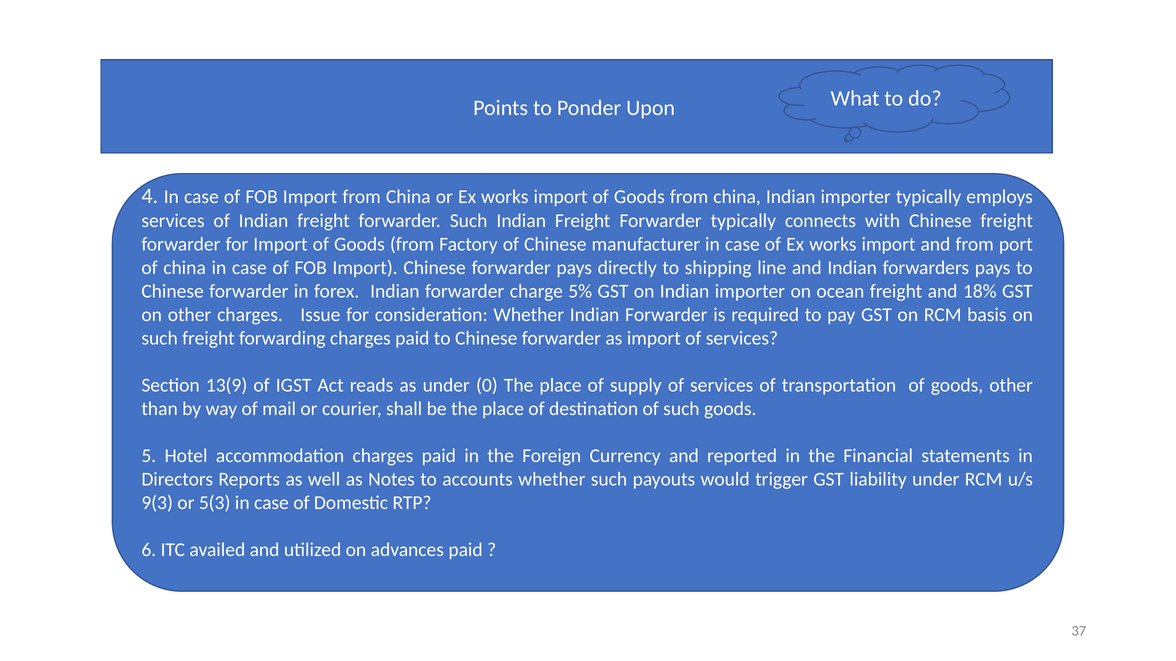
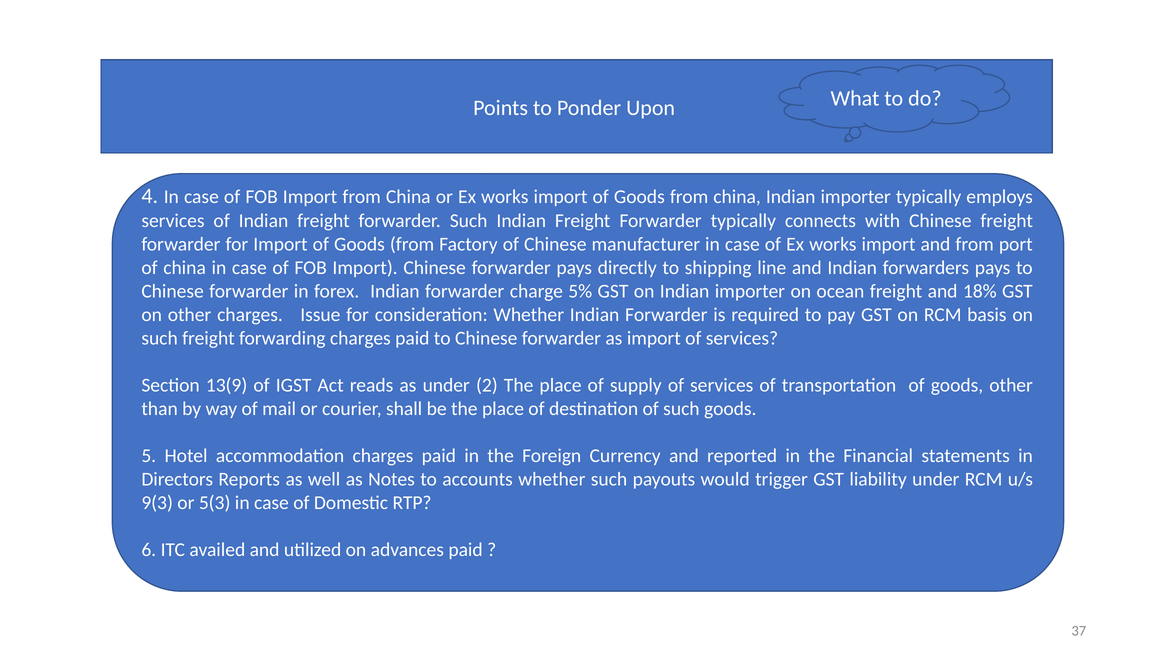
0: 0 -> 2
